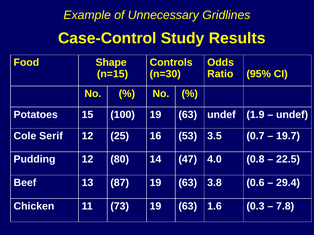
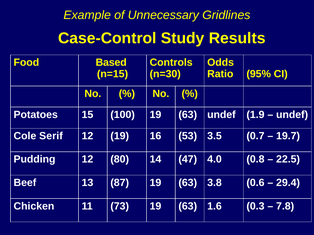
Shape: Shape -> Based
12 25: 25 -> 19
